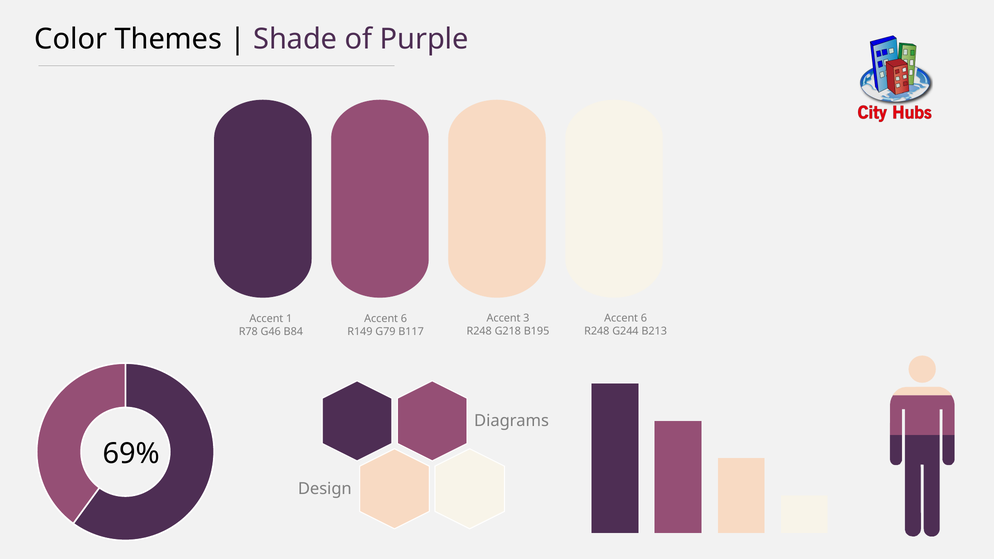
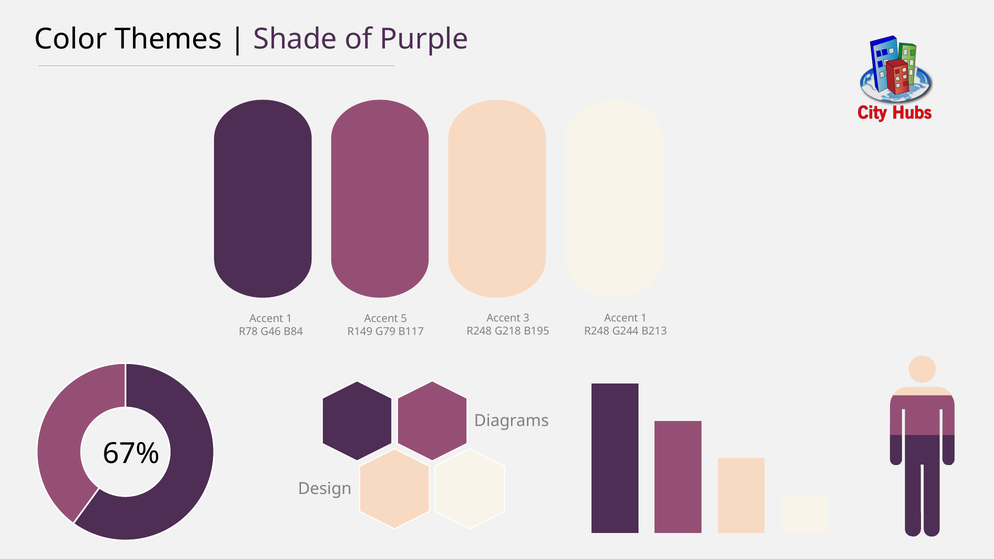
6 at (644, 318): 6 -> 1
6 at (404, 319): 6 -> 5
69%: 69% -> 67%
